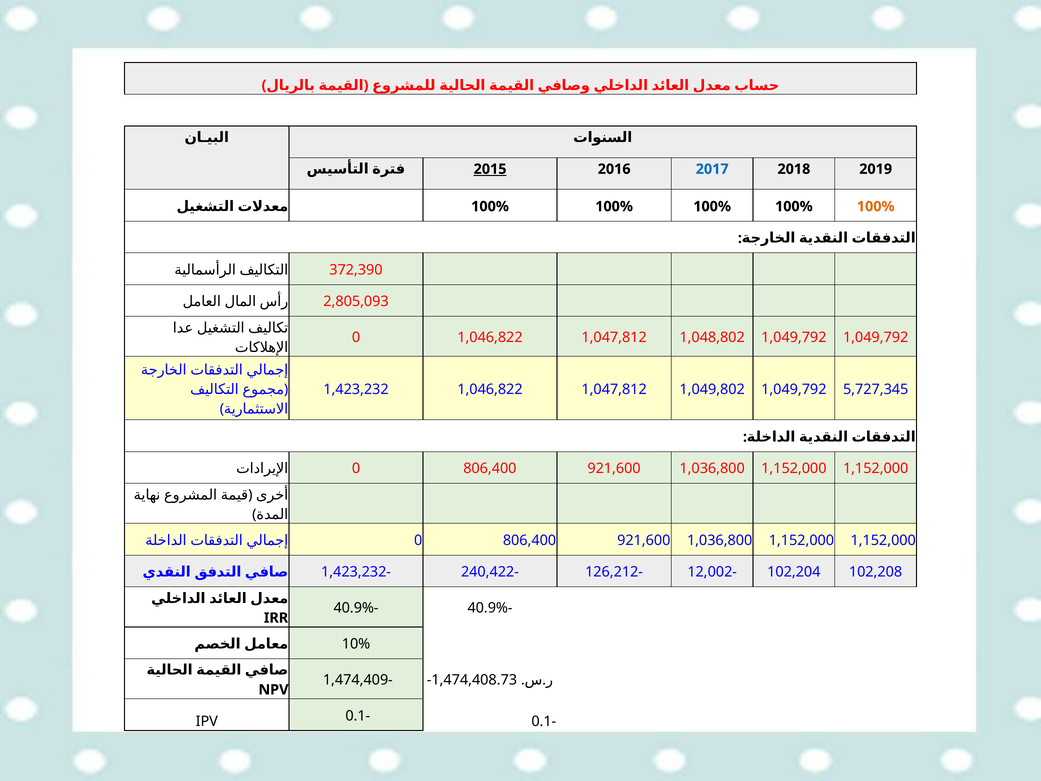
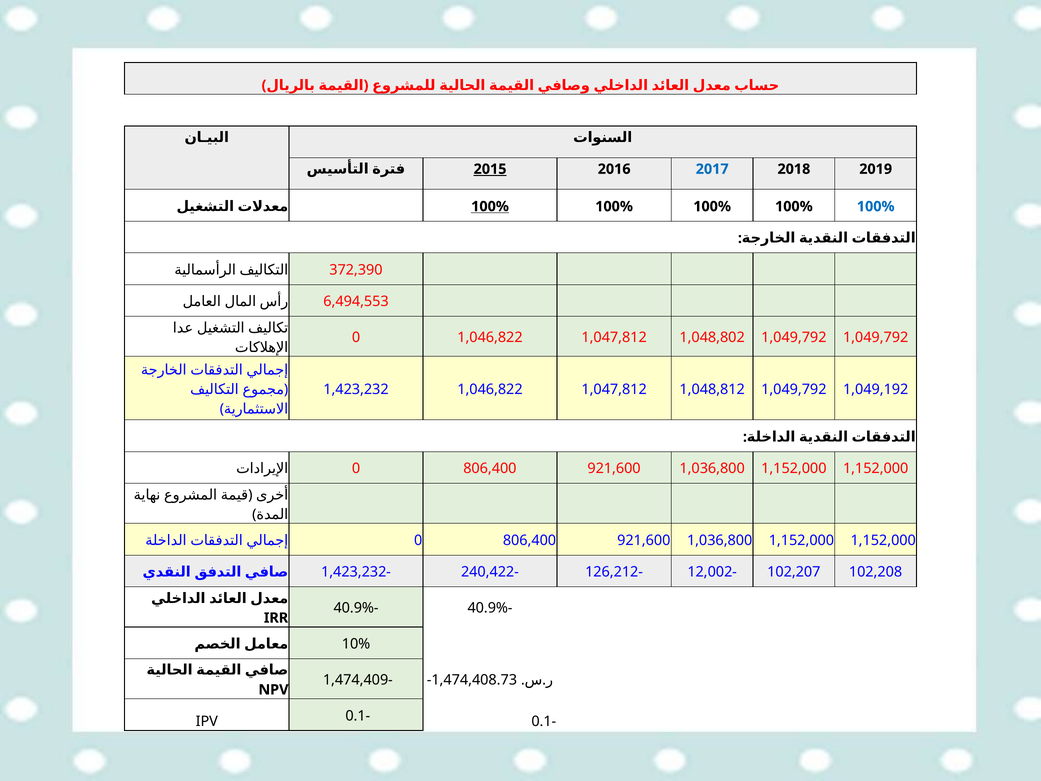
100% at (490, 206) underline: none -> present
100% at (876, 206) colour: orange -> blue
2,805,093: 2,805,093 -> 6,494,553
1,049,802: 1,049,802 -> 1,048,812
5,727,345: 5,727,345 -> 1,049,192
102,204: 102,204 -> 102,207
